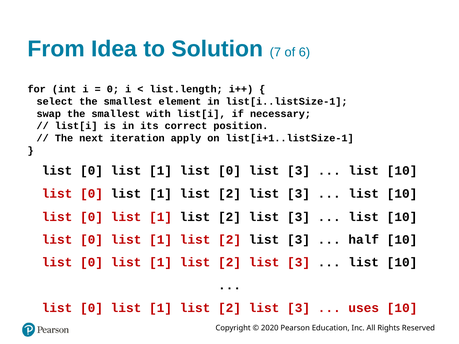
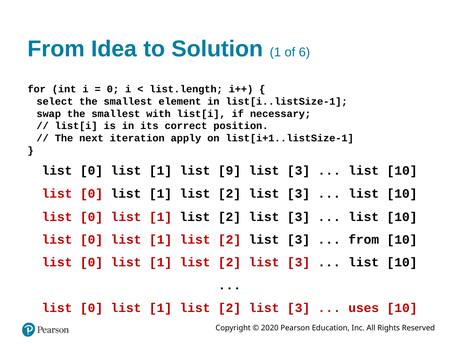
Solution 7: 7 -> 1
1 list 0: 0 -> 9
half at (364, 240): half -> from
